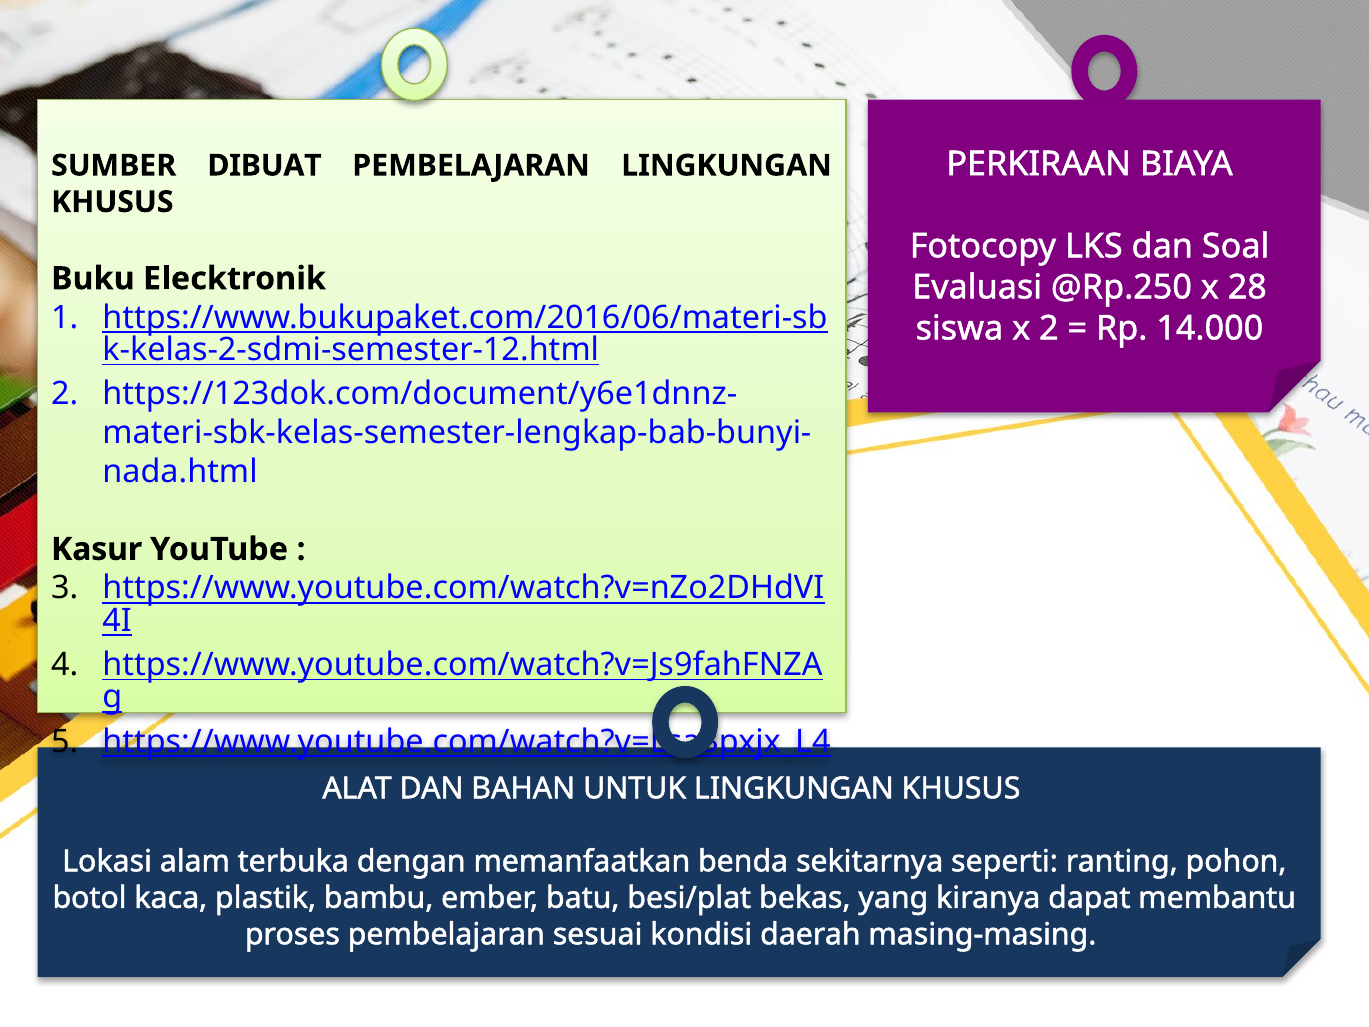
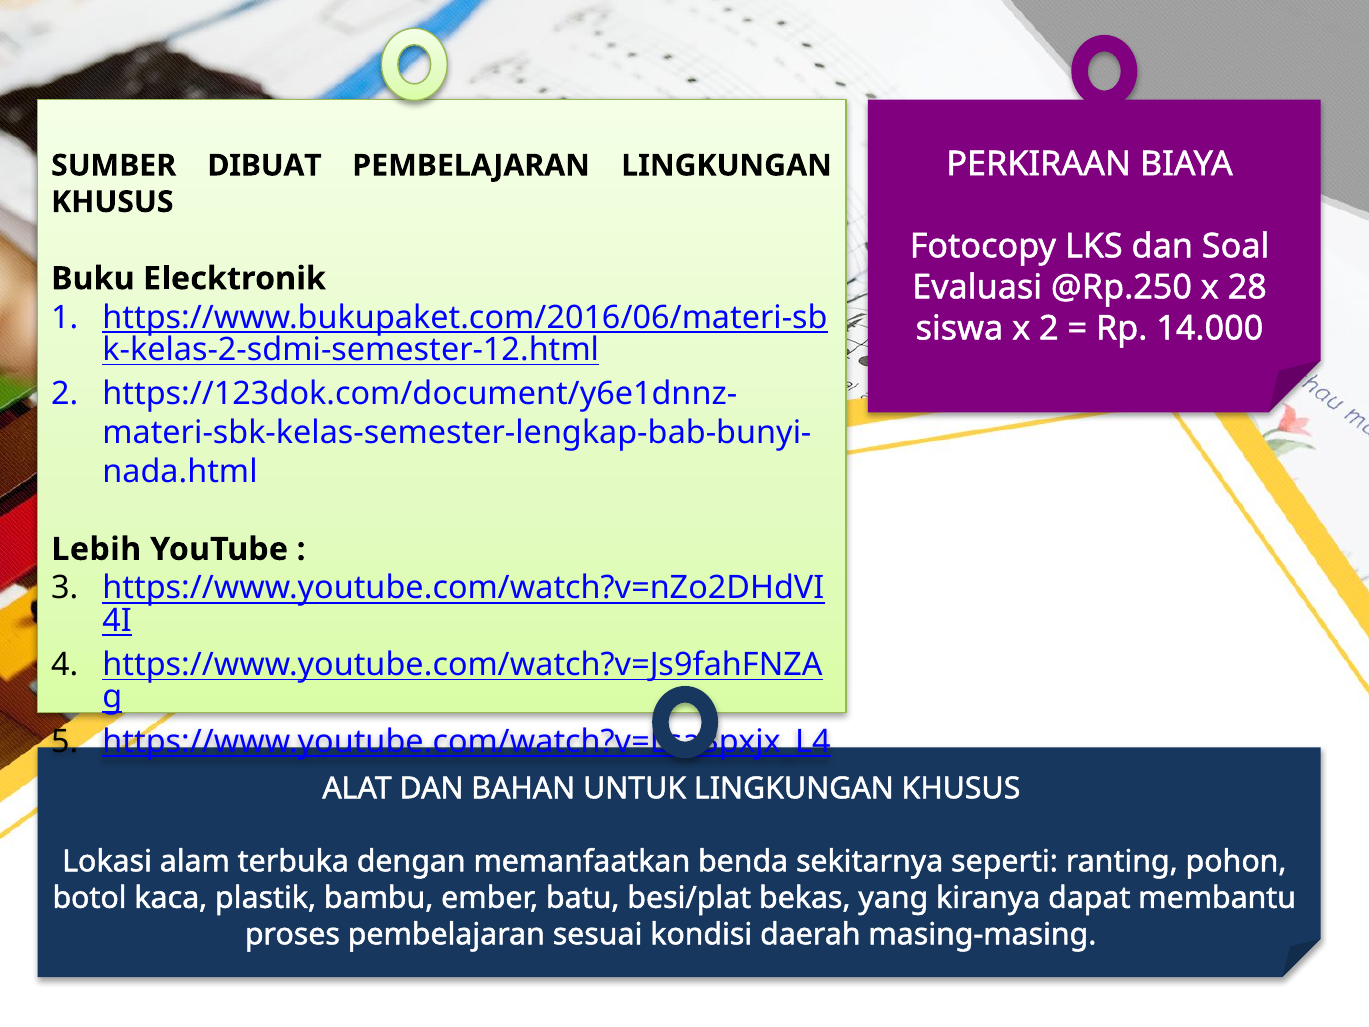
Kasur: Kasur -> Lebih
